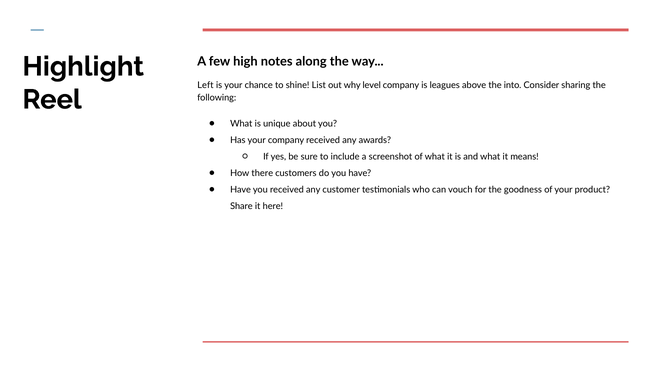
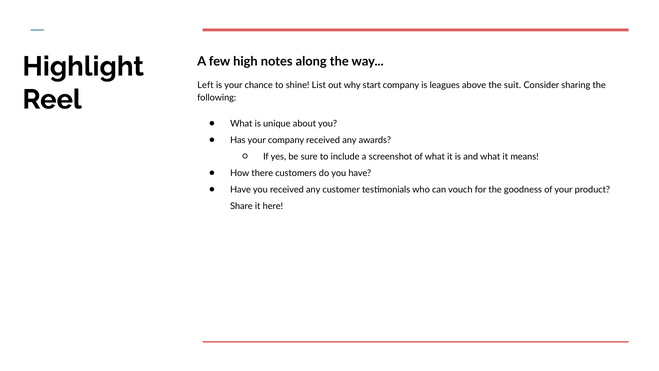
level: level -> start
into: into -> suit
